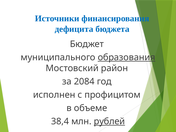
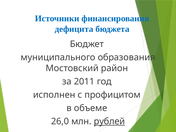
образования underline: present -> none
2084: 2084 -> 2011
38,4: 38,4 -> 26,0
